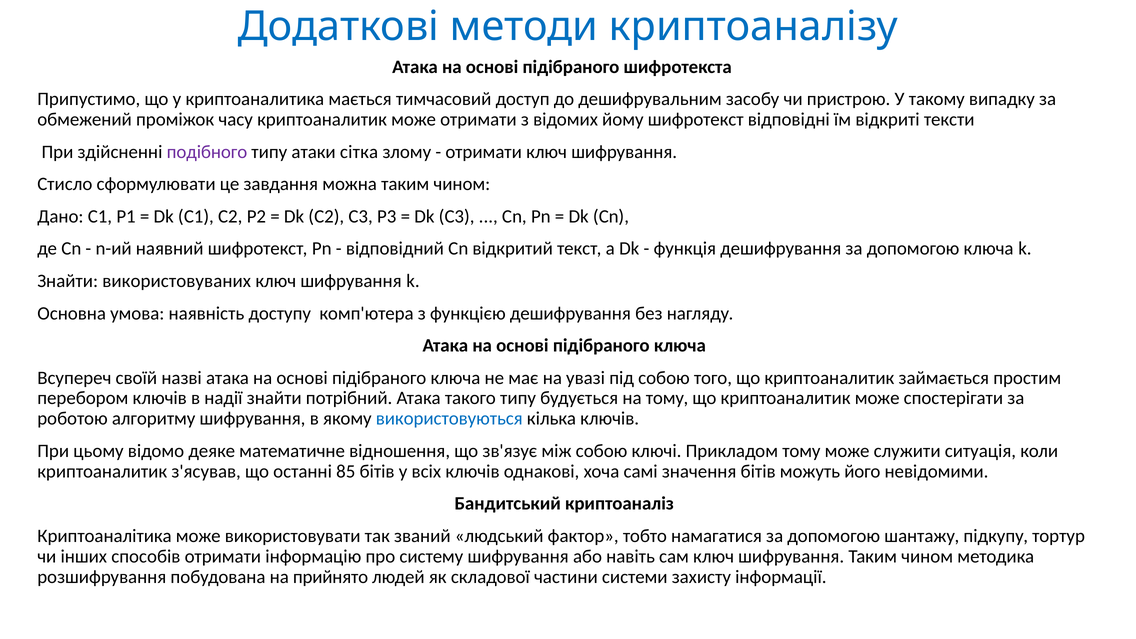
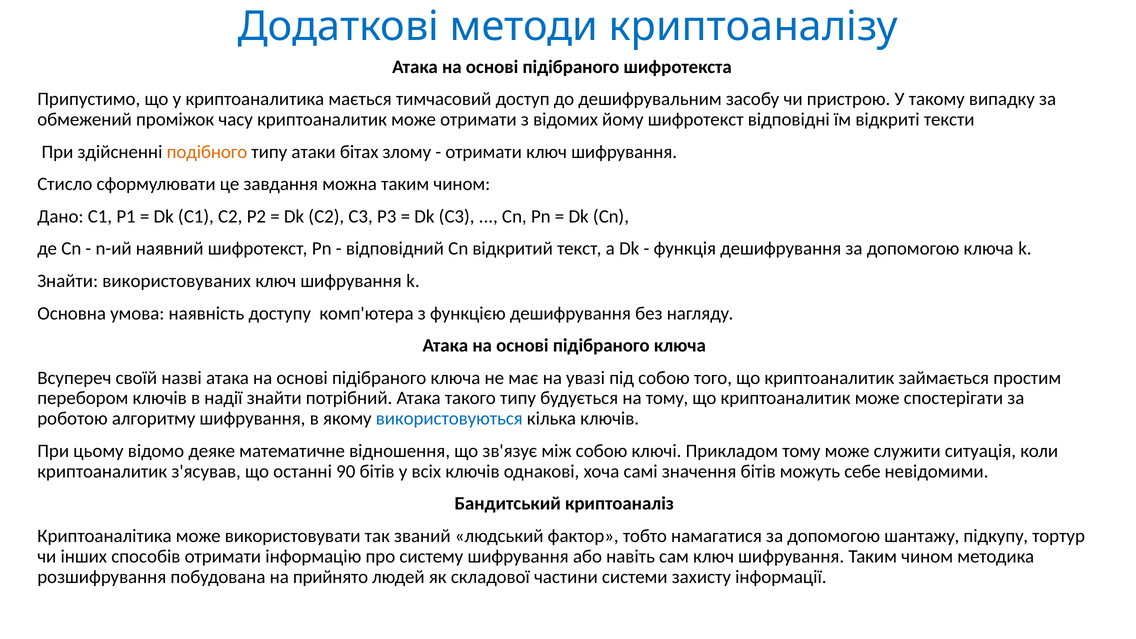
подібного colour: purple -> orange
сітка: сітка -> бітах
85: 85 -> 90
його: його -> себе
